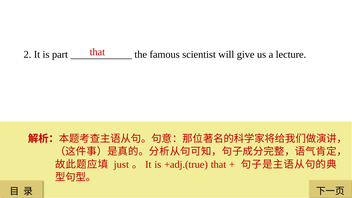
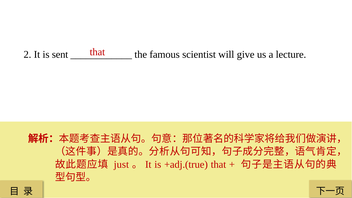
part: part -> sent
